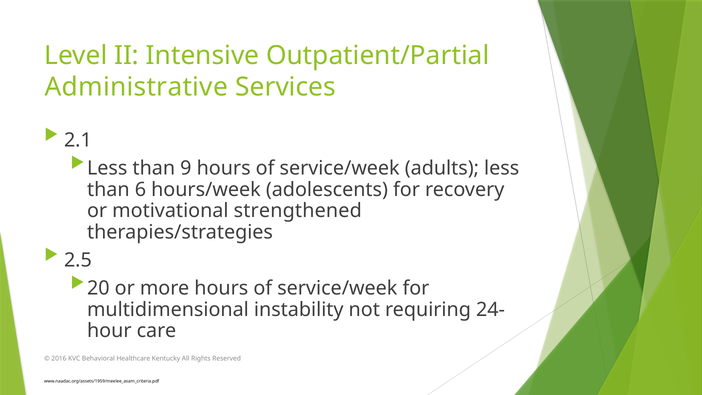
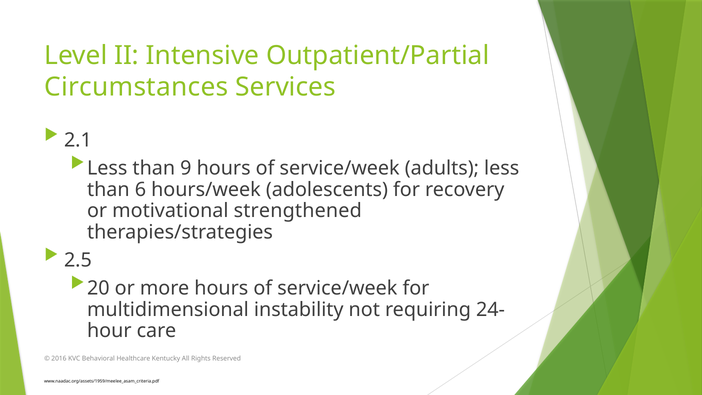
Administrative: Administrative -> Circumstances
